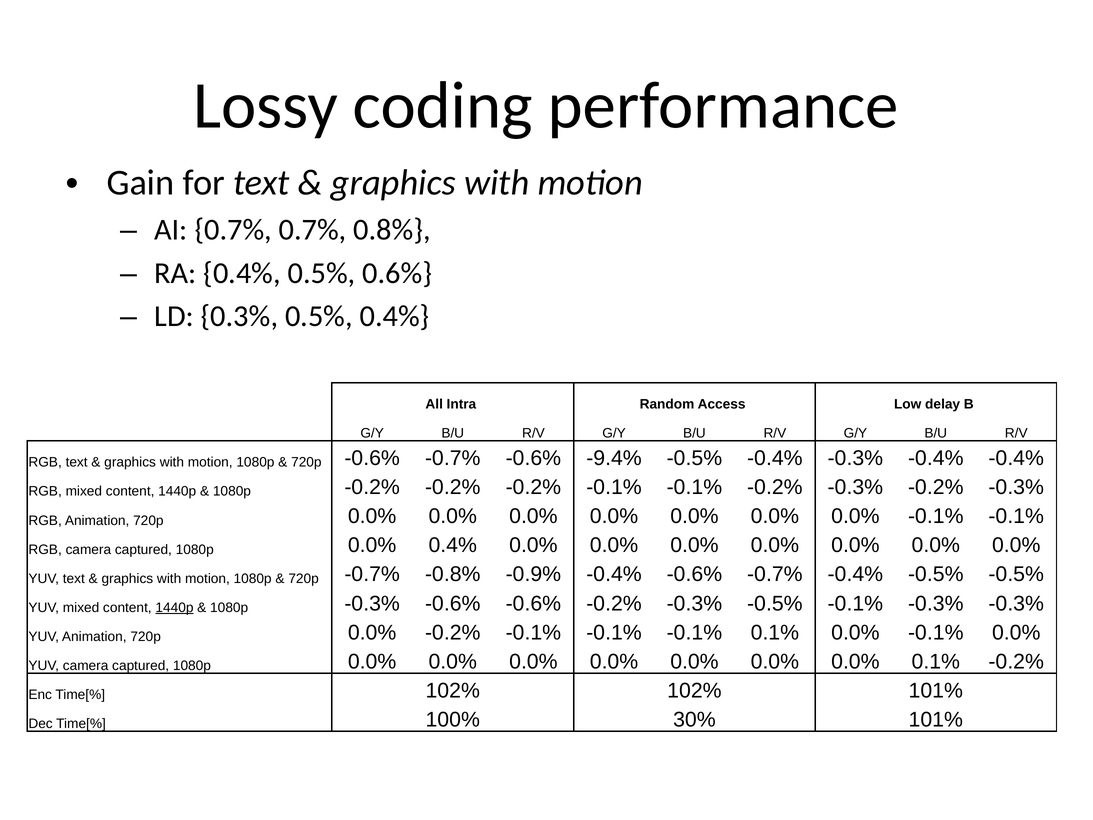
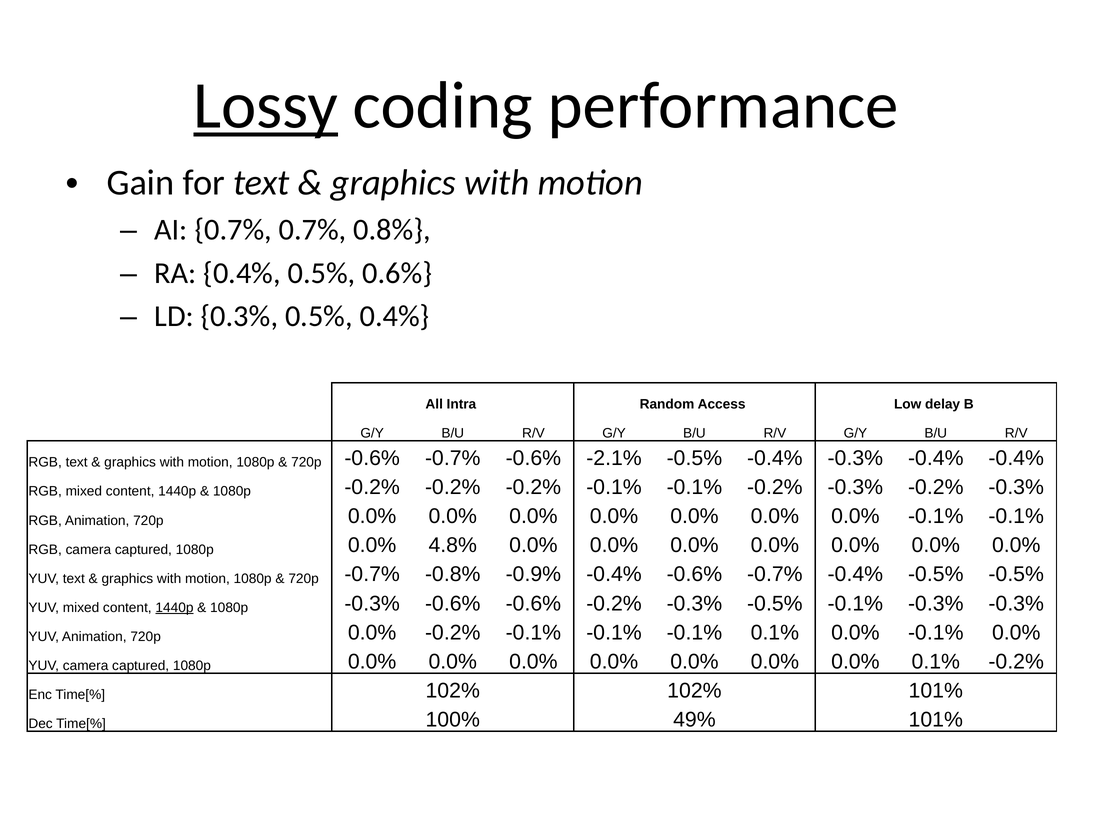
Lossy underline: none -> present
-9.4%: -9.4% -> -2.1%
0.0% 0.4%: 0.4% -> 4.8%
30%: 30% -> 49%
